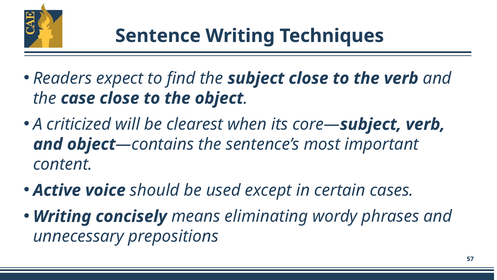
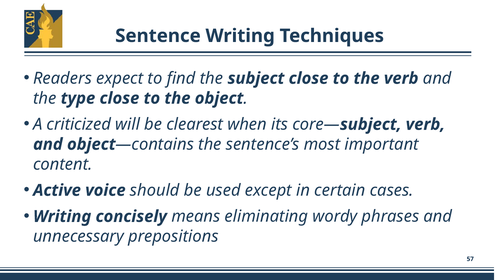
case: case -> type
